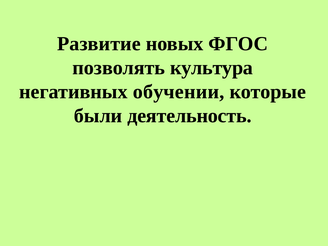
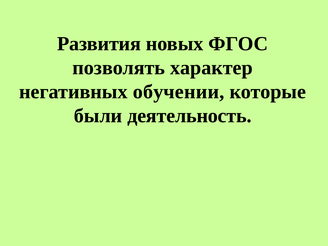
Развитие: Развитие -> Развития
культура: культура -> характер
